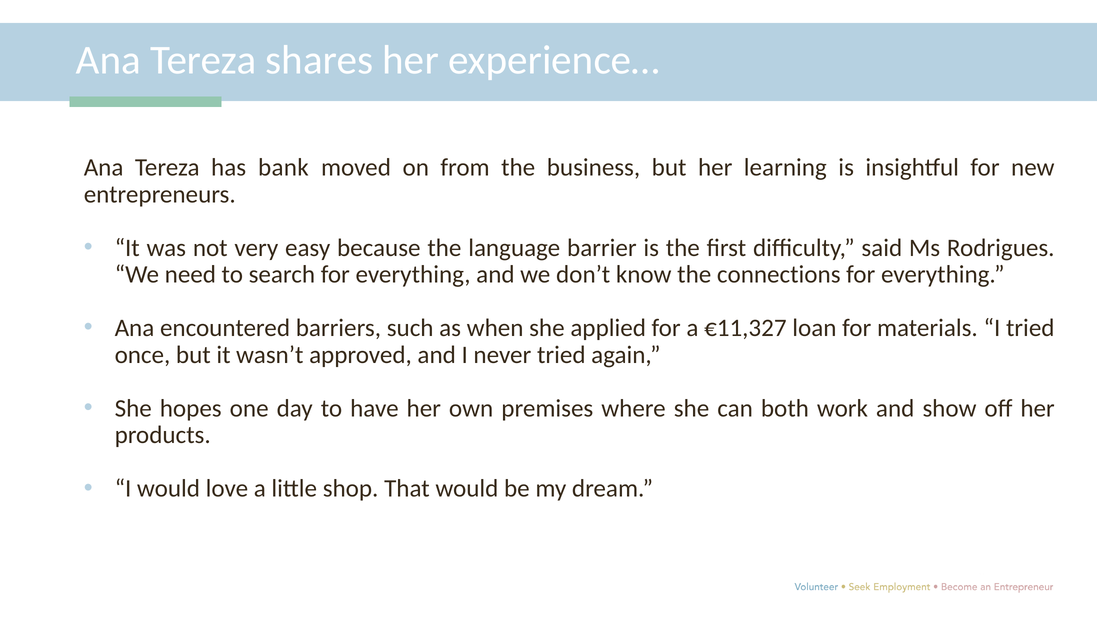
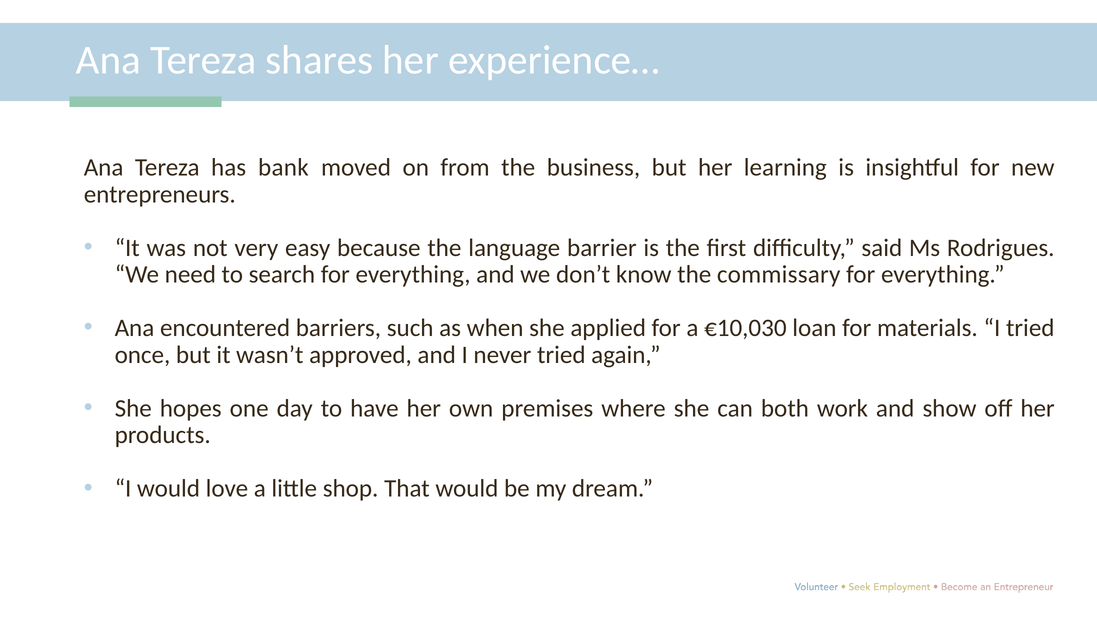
connections: connections -> commissary
€11,327: €11,327 -> €10,030
